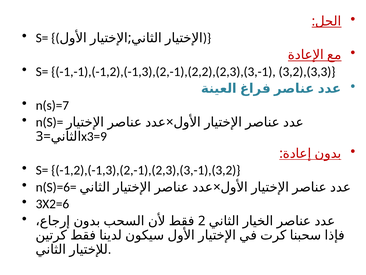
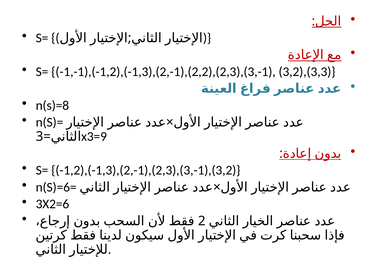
n(s)=7: n(s)=7 -> n(s)=8
